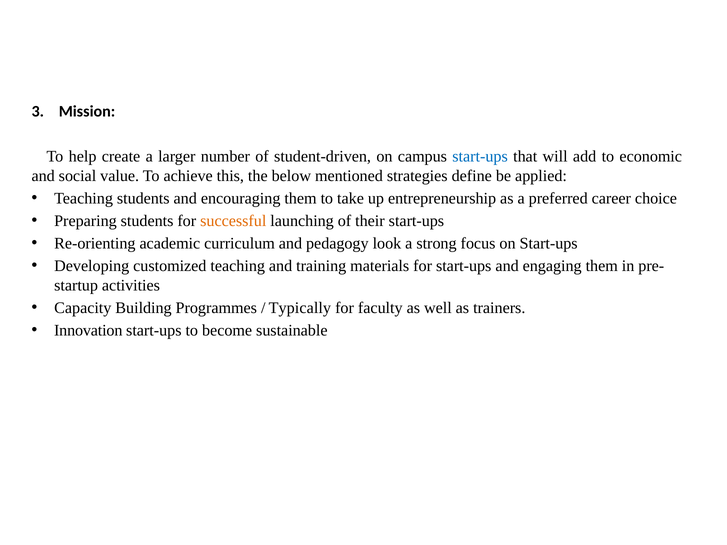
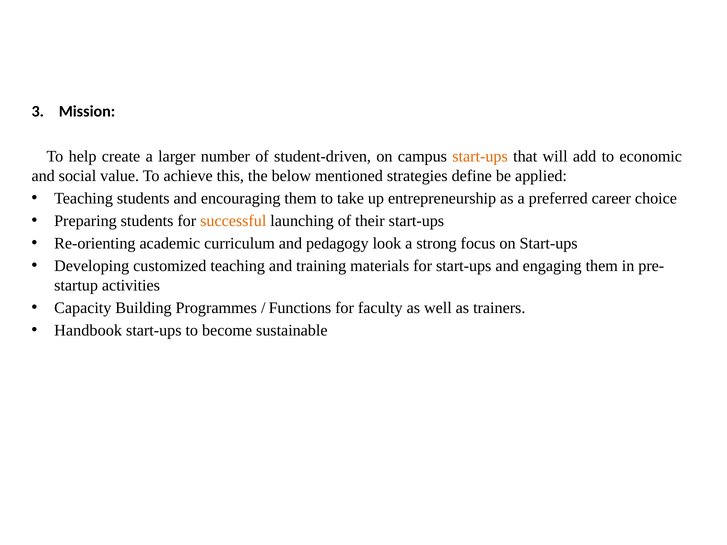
start-ups at (480, 157) colour: blue -> orange
Typically: Typically -> Functions
Innovation: Innovation -> Handbook
